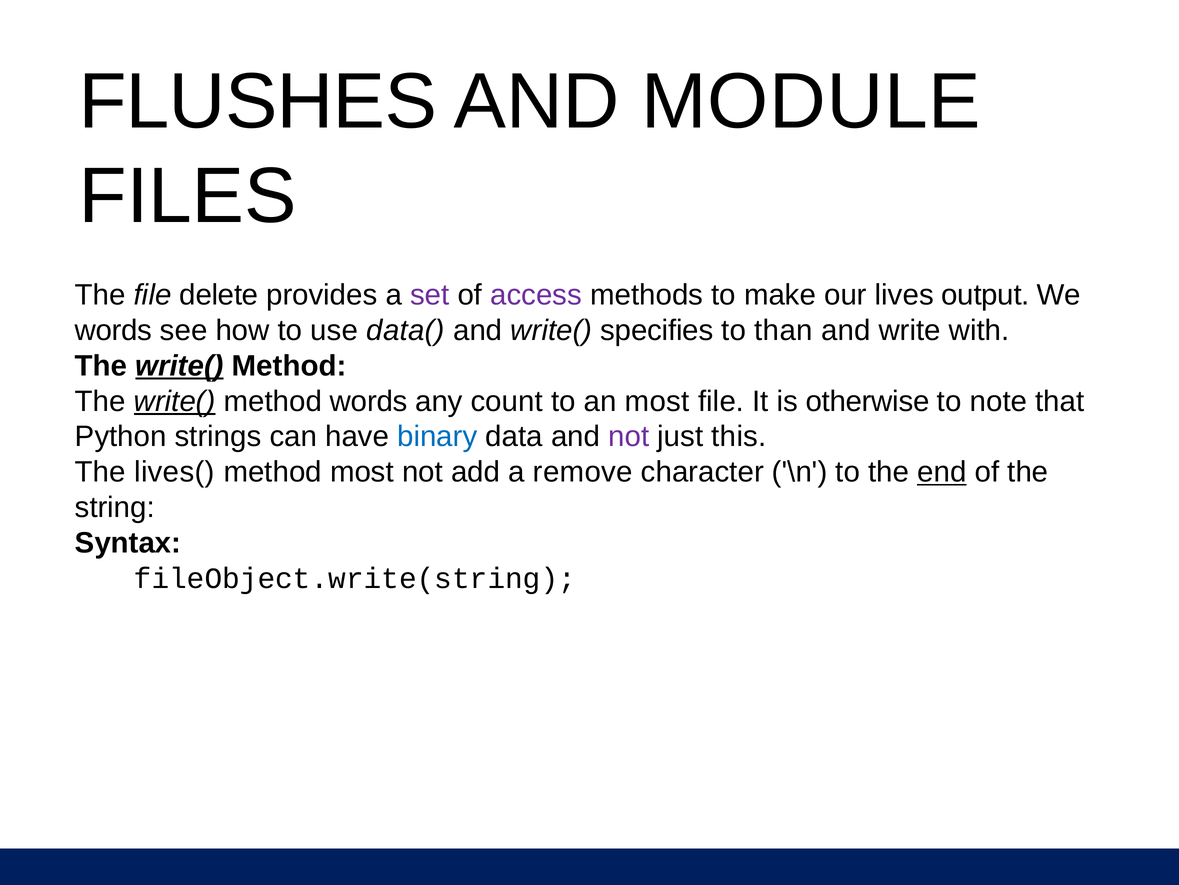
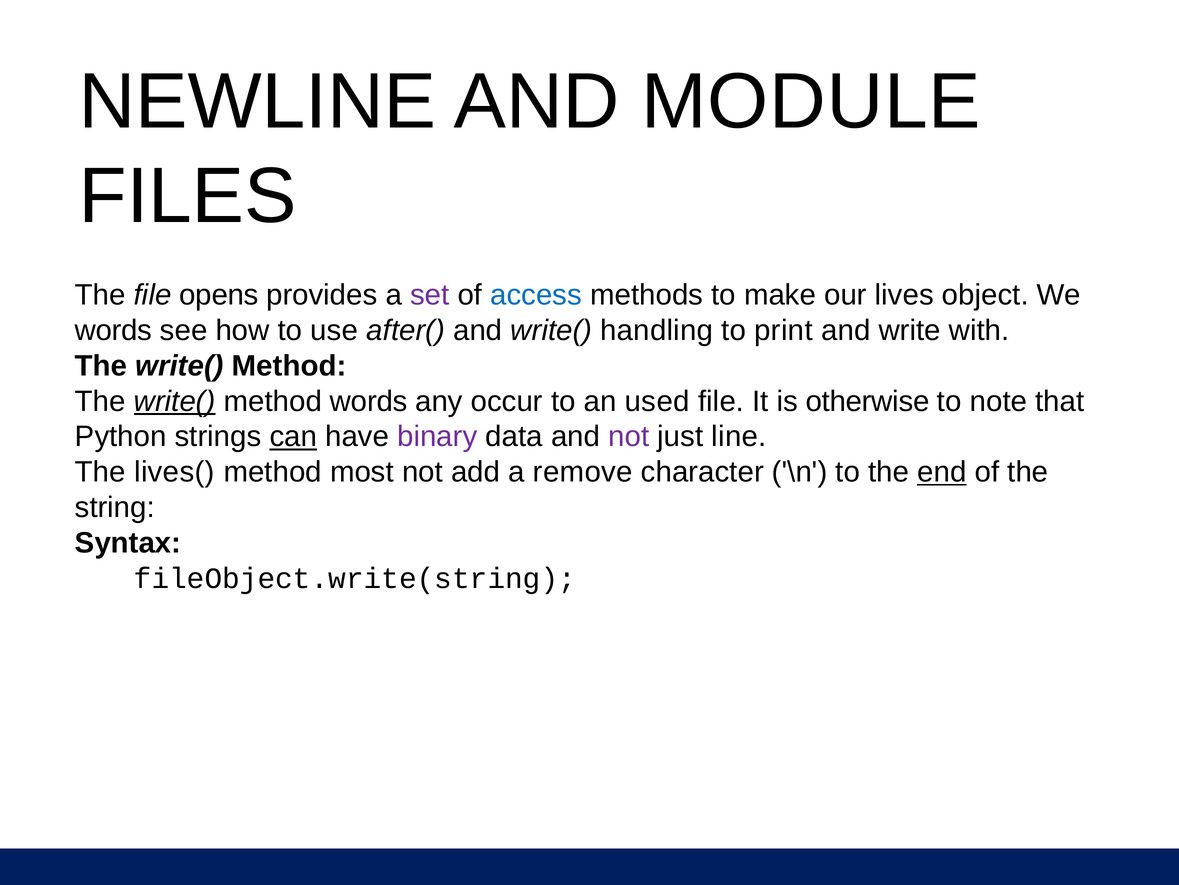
FLUSHES: FLUSHES -> NEWLINE
delete: delete -> opens
access colour: purple -> blue
output: output -> object
data(: data( -> after(
specifies: specifies -> handling
than: than -> print
write( at (180, 366) underline: present -> none
count: count -> occur
an most: most -> used
can underline: none -> present
binary colour: blue -> purple
this: this -> line
